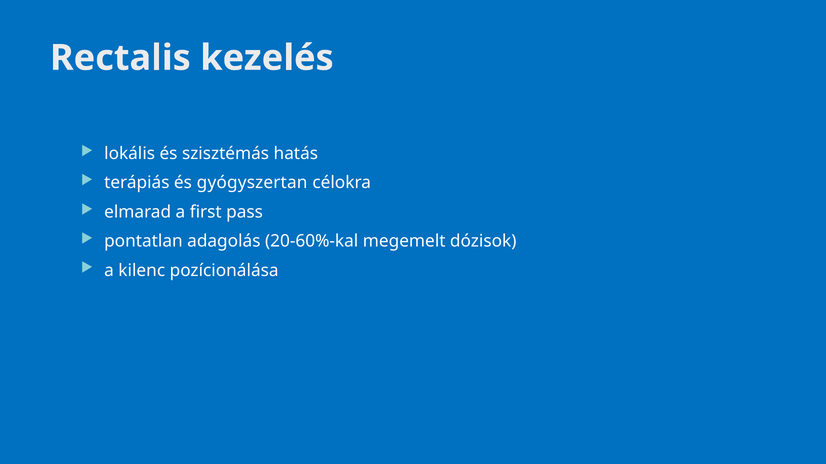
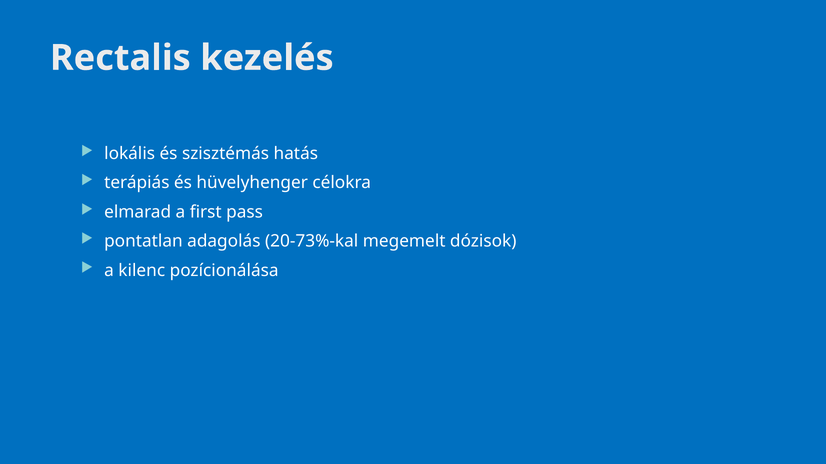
gyógyszertan: gyógyszertan -> hüvelyhenger
20-60%-kal: 20-60%-kal -> 20-73%-kal
